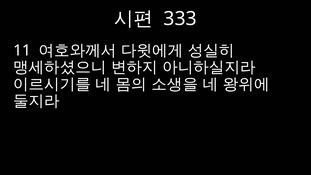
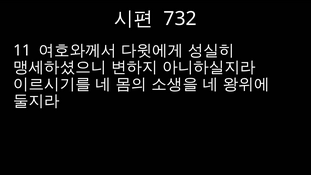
333: 333 -> 732
